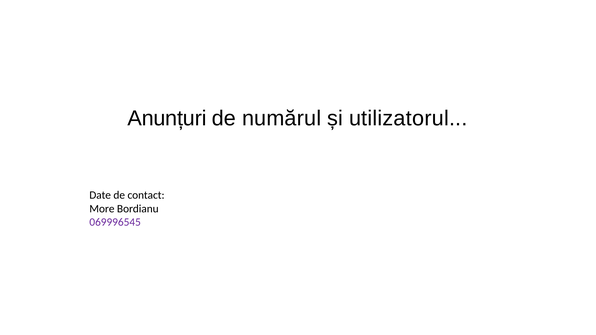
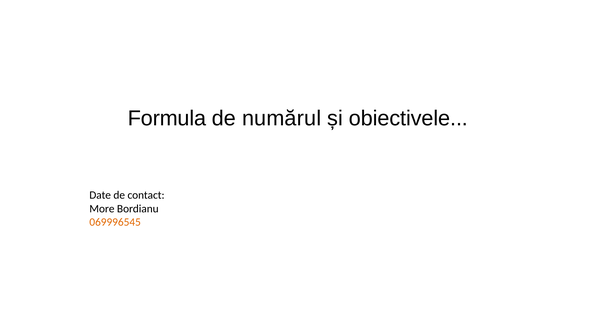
Anunțuri: Anunțuri -> Formula
utilizatorul: utilizatorul -> obiectivele
069996545 colour: purple -> orange
